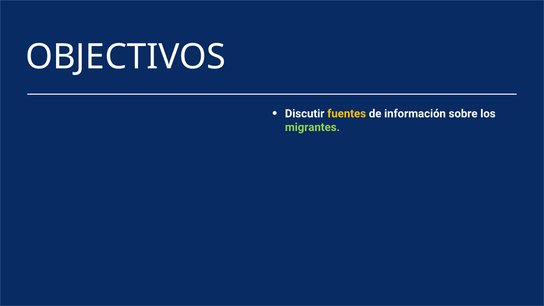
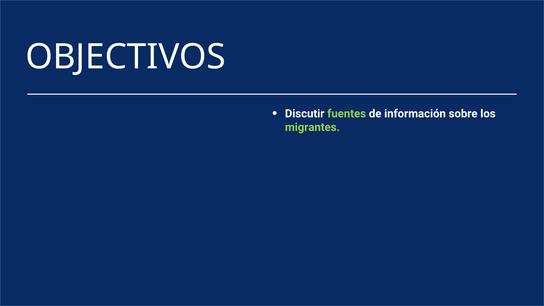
fuentes colour: yellow -> light green
